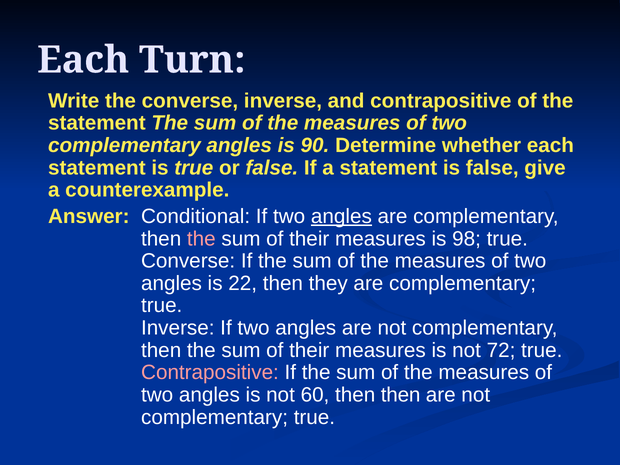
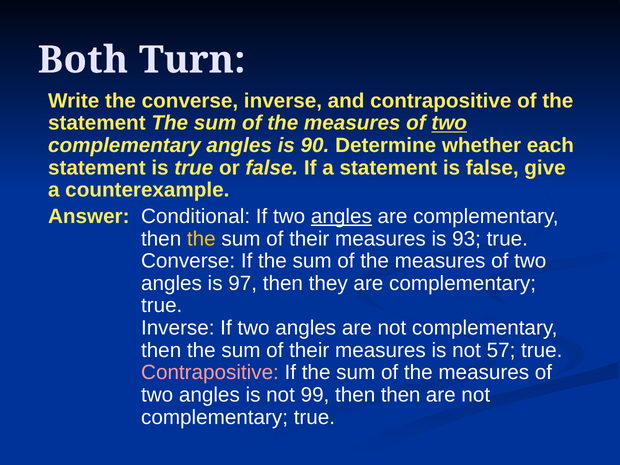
Each at (83, 60): Each -> Both
two at (449, 123) underline: none -> present
the at (201, 239) colour: pink -> yellow
98: 98 -> 93
22: 22 -> 97
72: 72 -> 57
60: 60 -> 99
